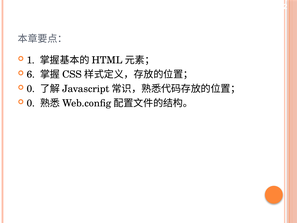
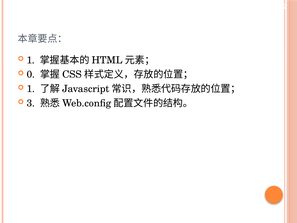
6: 6 -> 0
0 at (31, 89): 0 -> 1
0 at (31, 103): 0 -> 3
